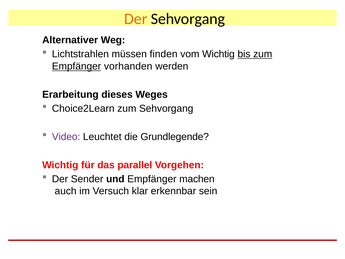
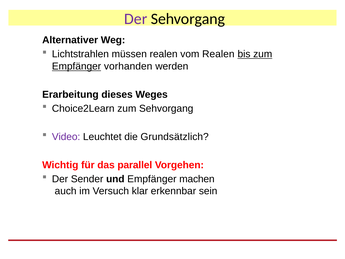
Der at (136, 19) colour: orange -> purple
müssen finden: finden -> realen
vom Wichtig: Wichtig -> Realen
Grundlegende: Grundlegende -> Grundsätzlich
